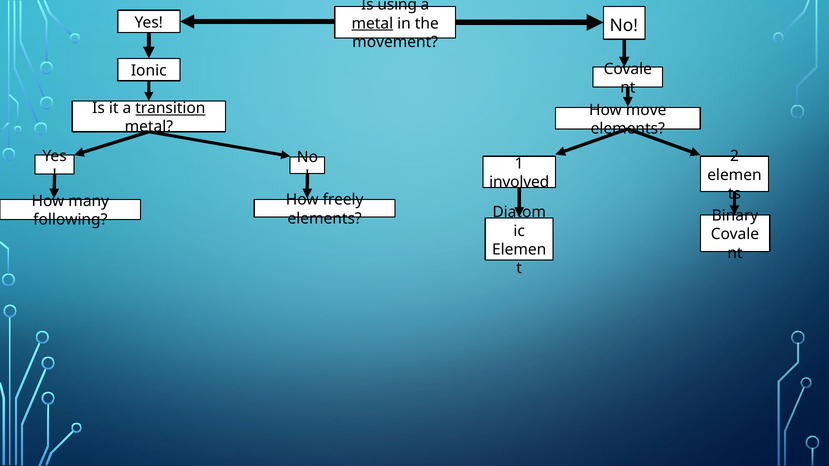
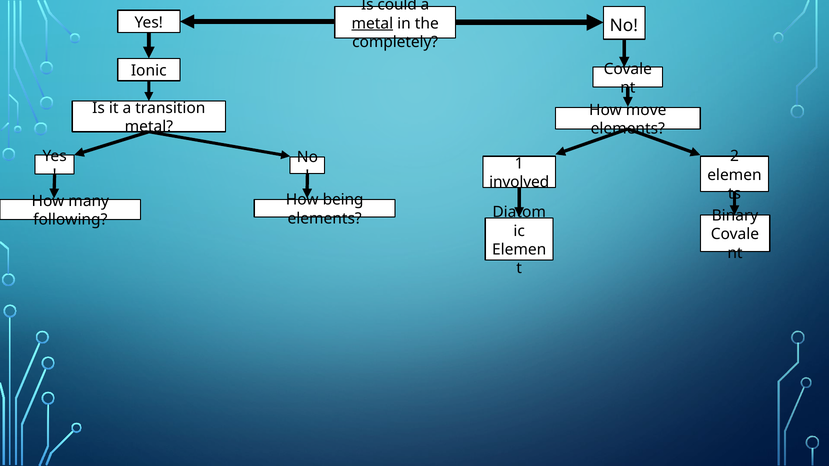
using: using -> could
movement: movement -> completely
transition underline: present -> none
freely: freely -> being
